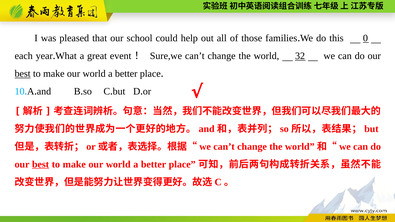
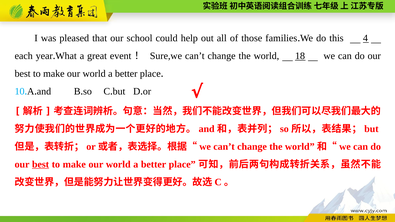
0: 0 -> 4
32: 32 -> 18
best at (23, 74) underline: present -> none
